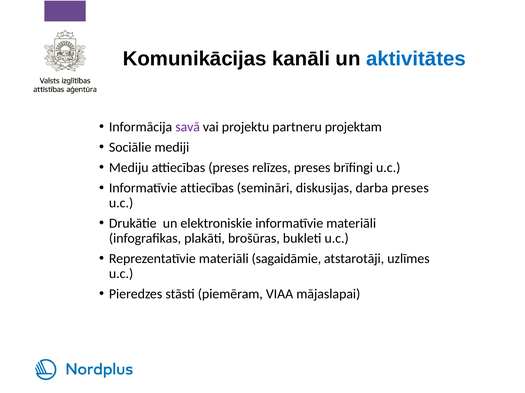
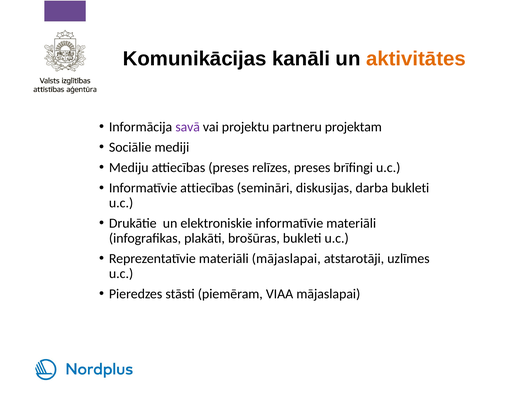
aktivitātes colour: blue -> orange
darba preses: preses -> bukleti
materiāli sagaidāmie: sagaidāmie -> mājaslapai
